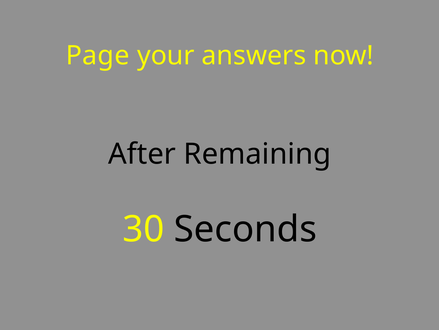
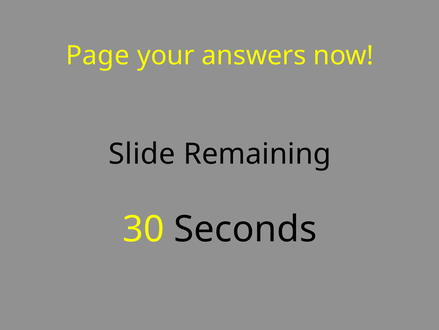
After: After -> Slide
